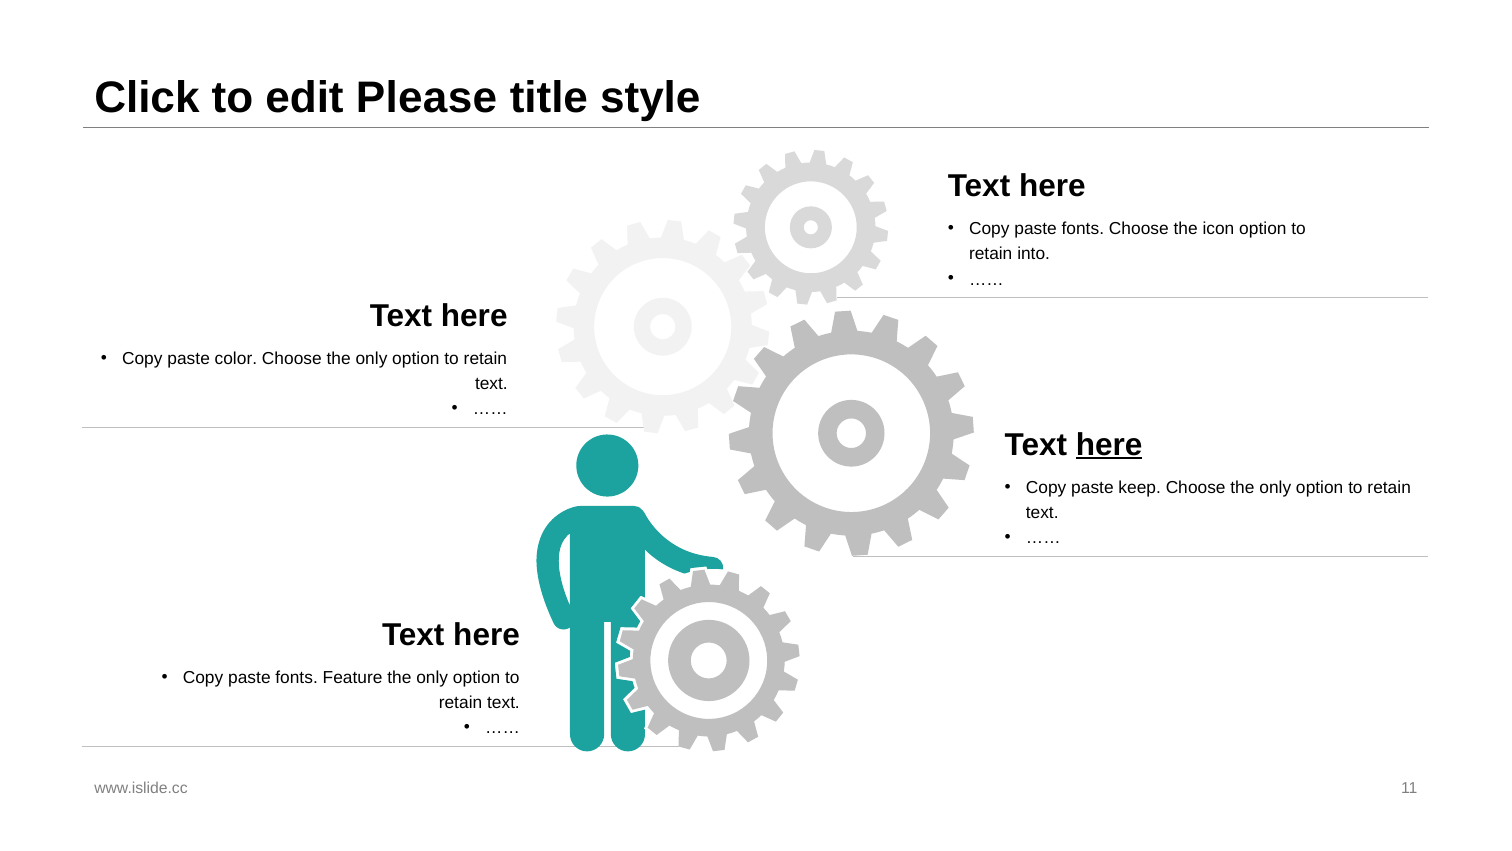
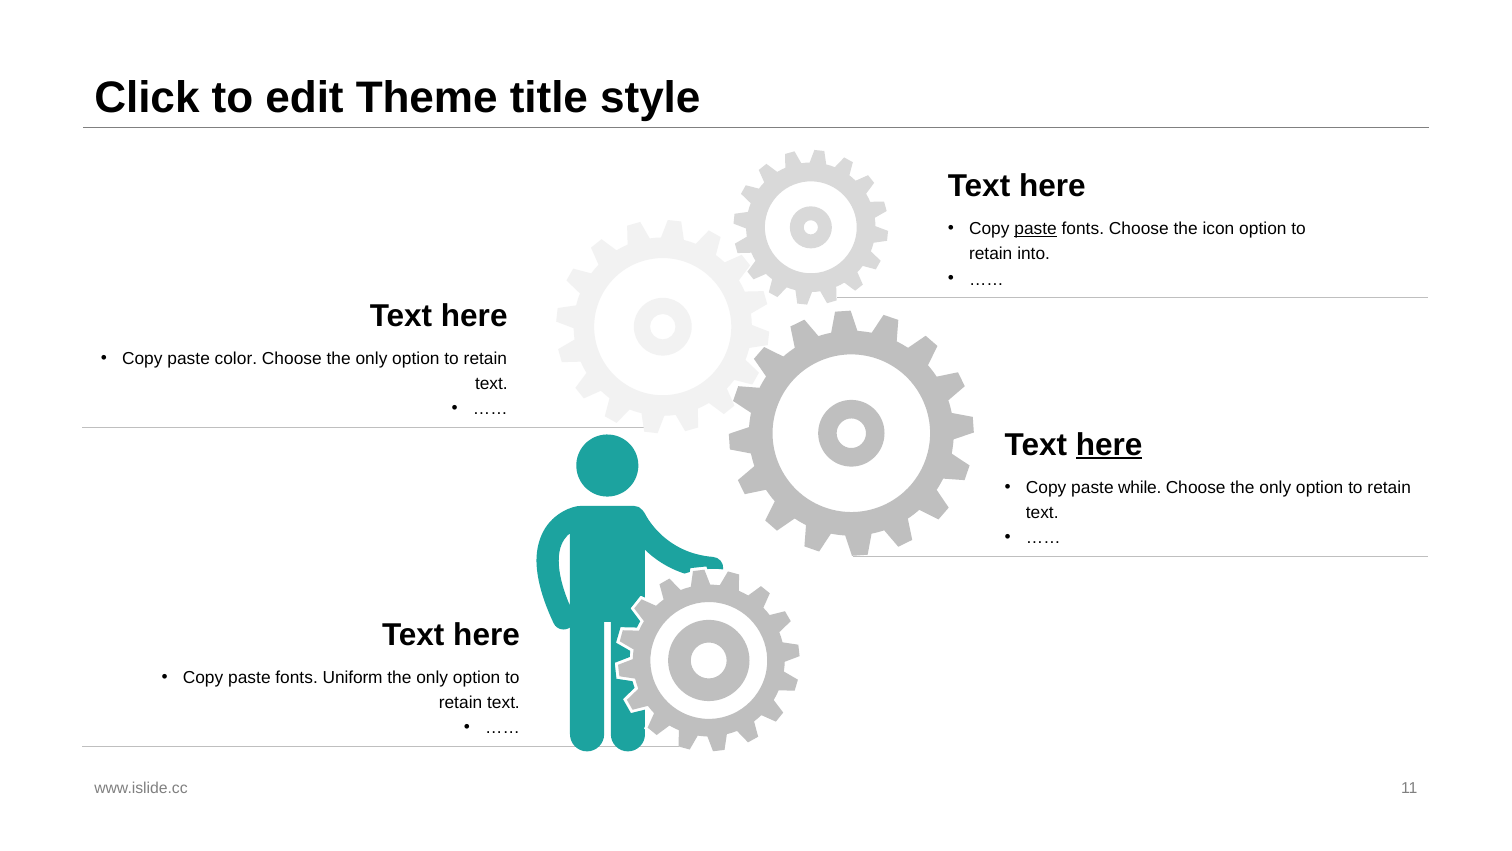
Please: Please -> Theme
paste at (1036, 229) underline: none -> present
keep: keep -> while
Feature: Feature -> Uniform
